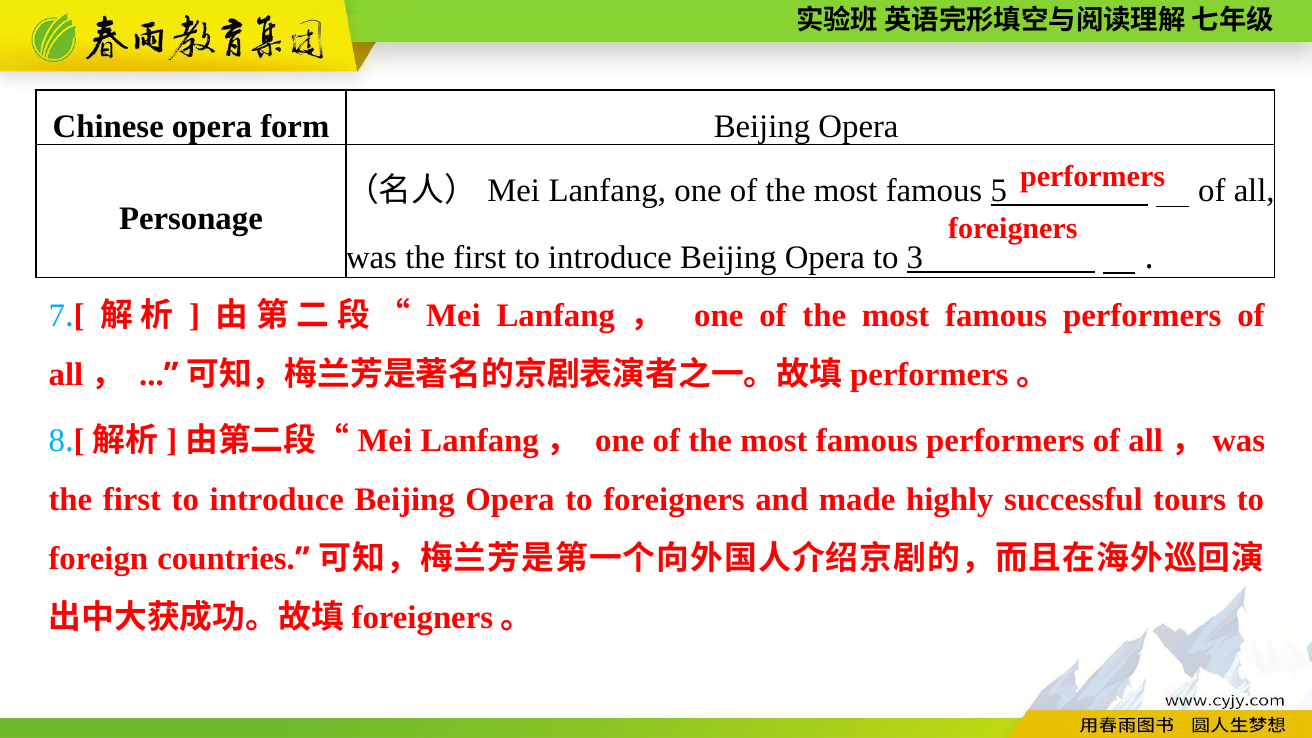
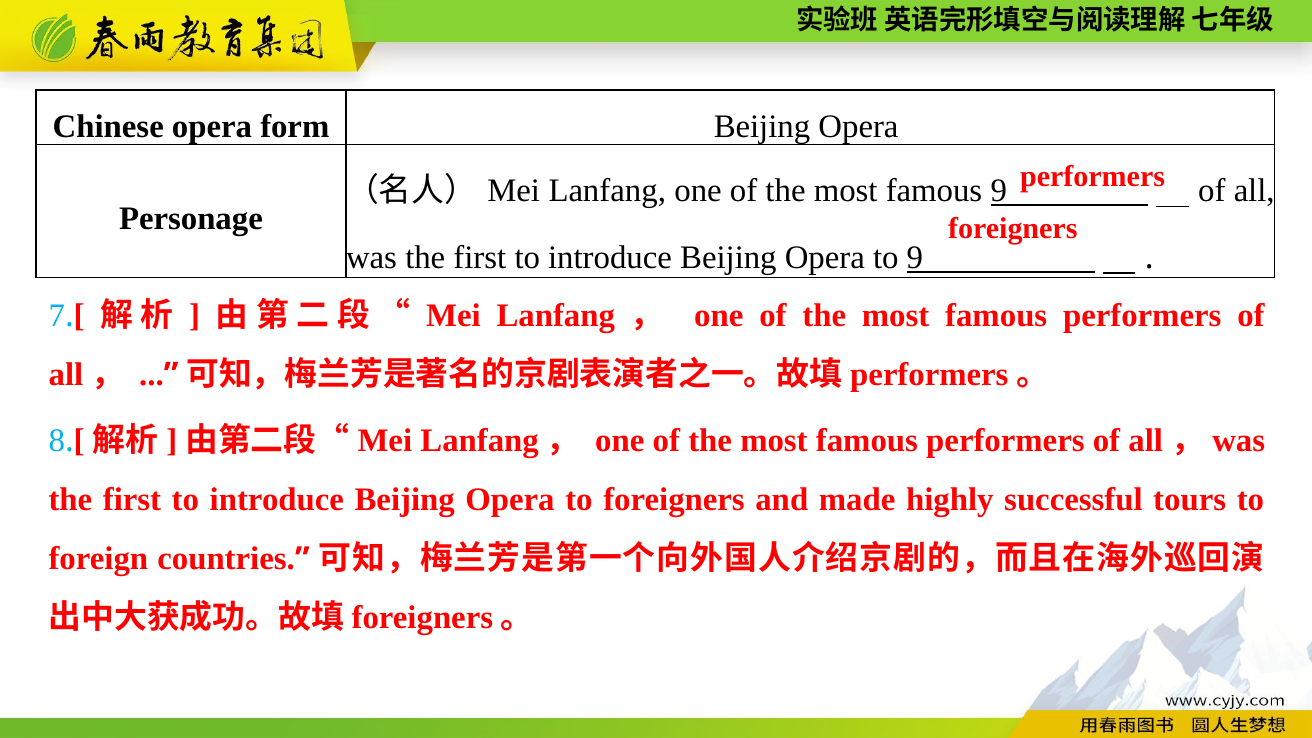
famous 5: 5 -> 9
to 3: 3 -> 9
